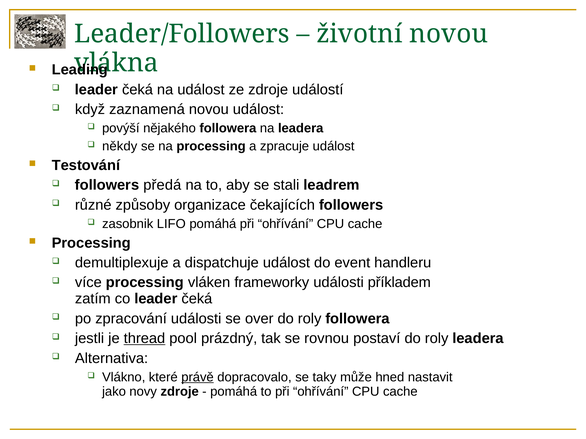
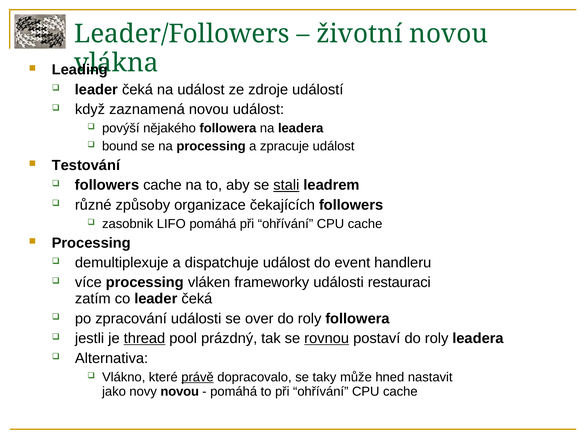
někdy: někdy -> bound
followers předá: předá -> cache
stali underline: none -> present
příkladem: příkladem -> restauraci
rovnou underline: none -> present
novy zdroje: zdroje -> novou
